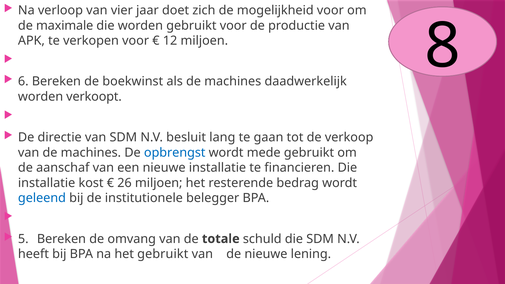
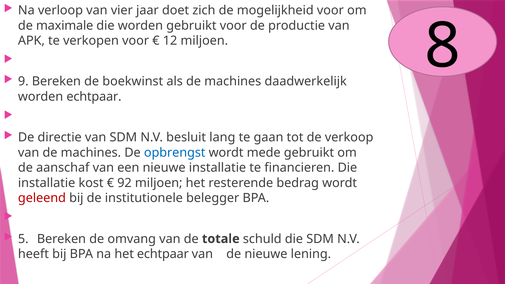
6: 6 -> 9
worden verkoopt: verkoopt -> echtpaar
26: 26 -> 92
geleend colour: blue -> red
het gebruikt: gebruikt -> echtpaar
